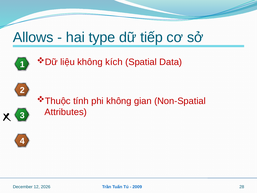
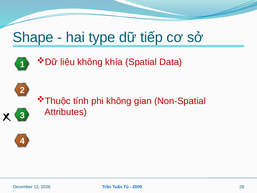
Allows: Allows -> Shape
kích: kích -> khía
